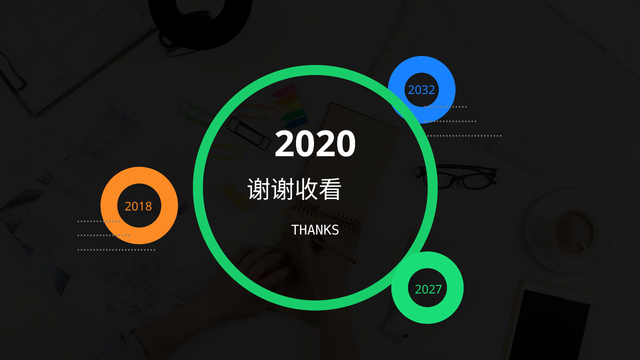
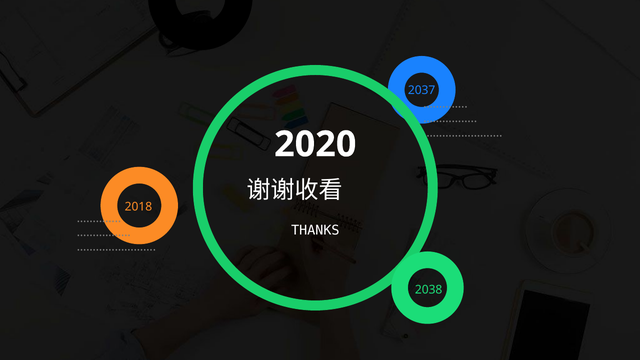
2032: 2032 -> 2037
2027: 2027 -> 2038
